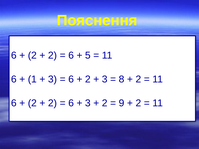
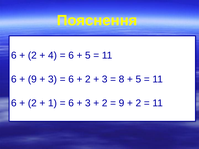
2 at (53, 55): 2 -> 4
1 at (32, 79): 1 -> 9
2 at (138, 79): 2 -> 5
2 at (53, 103): 2 -> 1
